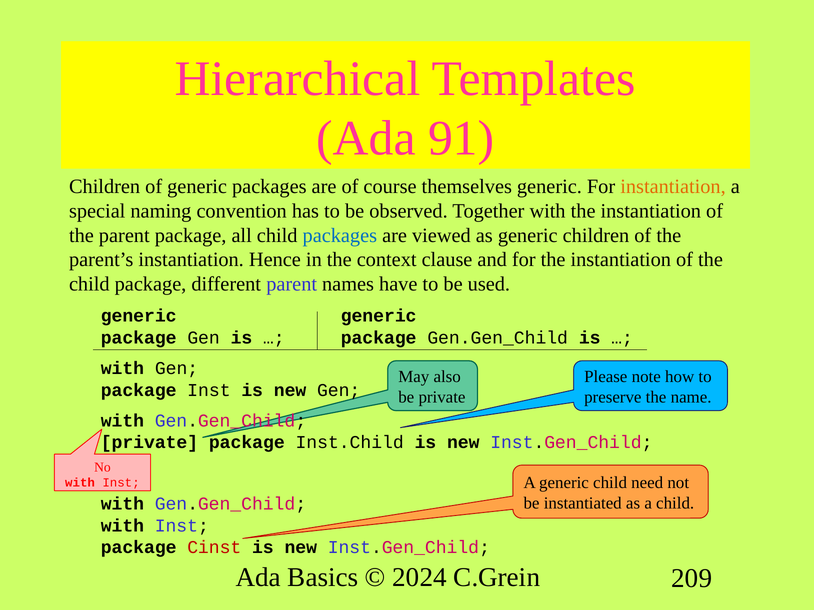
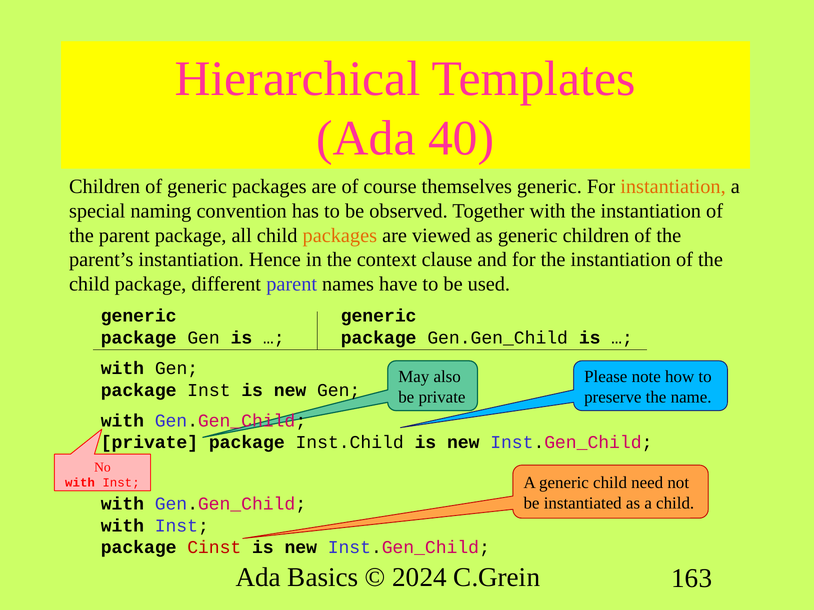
91: 91 -> 40
packages at (340, 235) colour: blue -> orange
209: 209 -> 163
